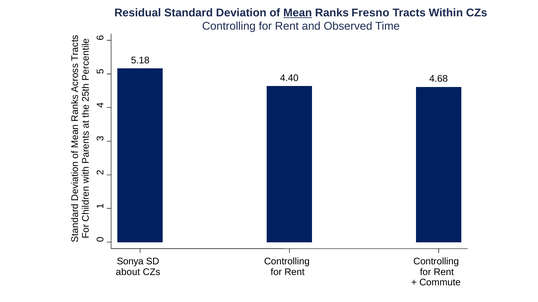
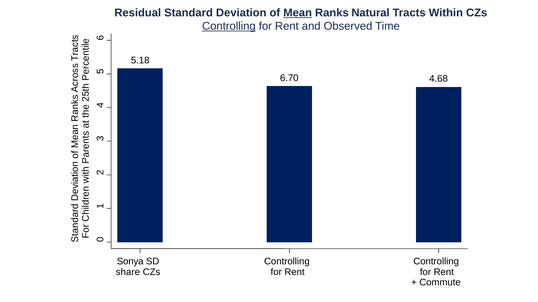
Fresno: Fresno -> Natural
Controlling at (229, 26) underline: none -> present
4.40: 4.40 -> 6.70
about: about -> share
